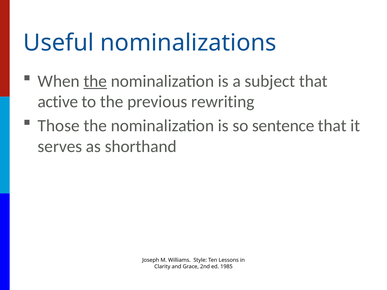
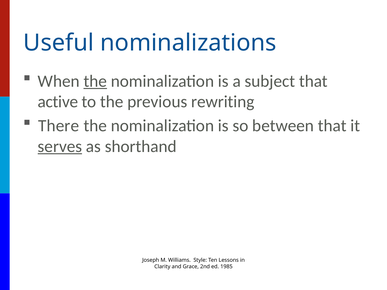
Those: Those -> There
sentence: sentence -> between
serves underline: none -> present
